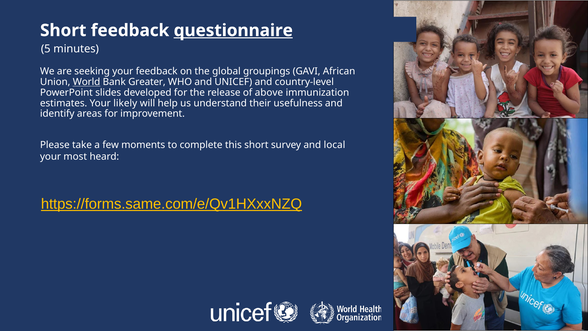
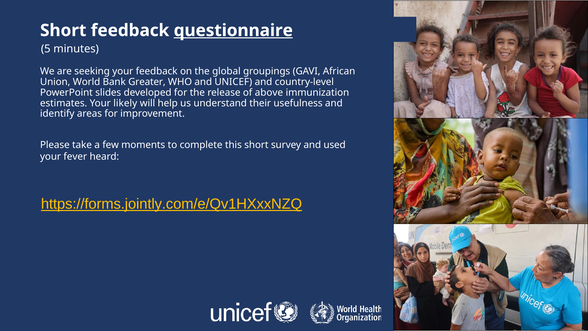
World underline: present -> none
local: local -> used
most: most -> fever
https://forms.same.com/e/Qv1HXxxNZQ: https://forms.same.com/e/Qv1HXxxNZQ -> https://forms.jointly.com/e/Qv1HXxxNZQ
